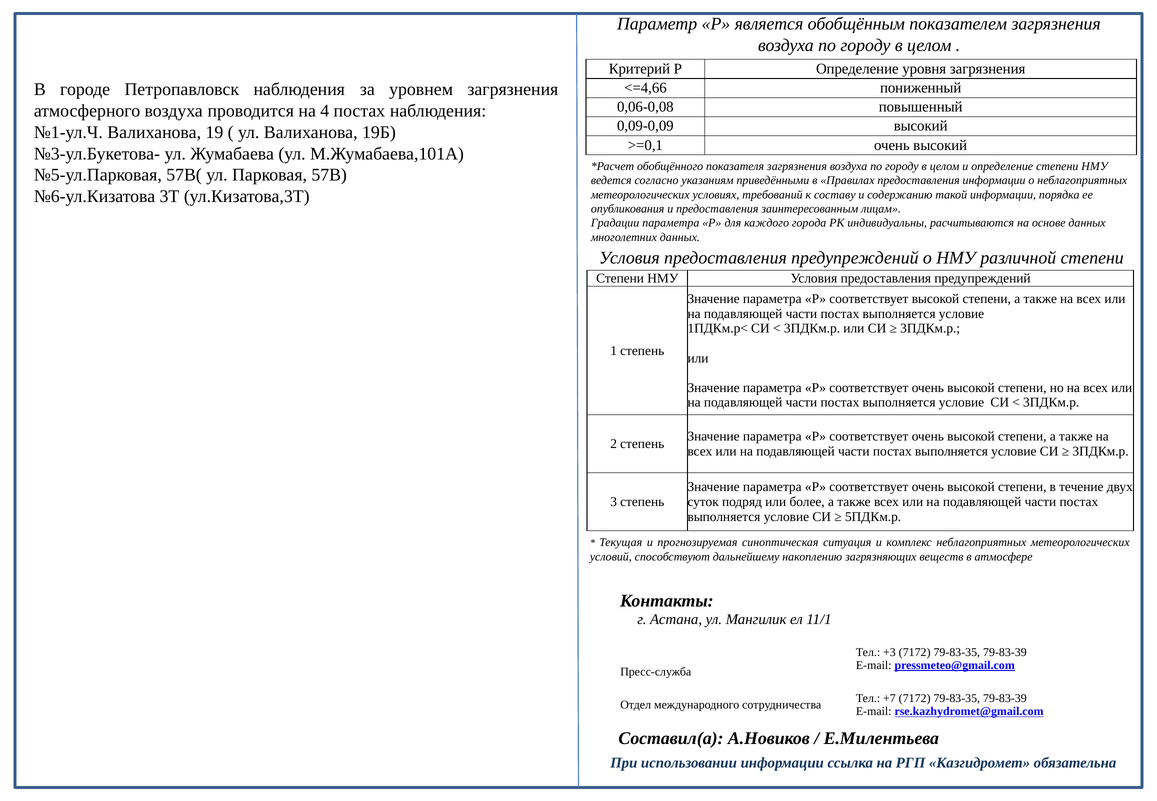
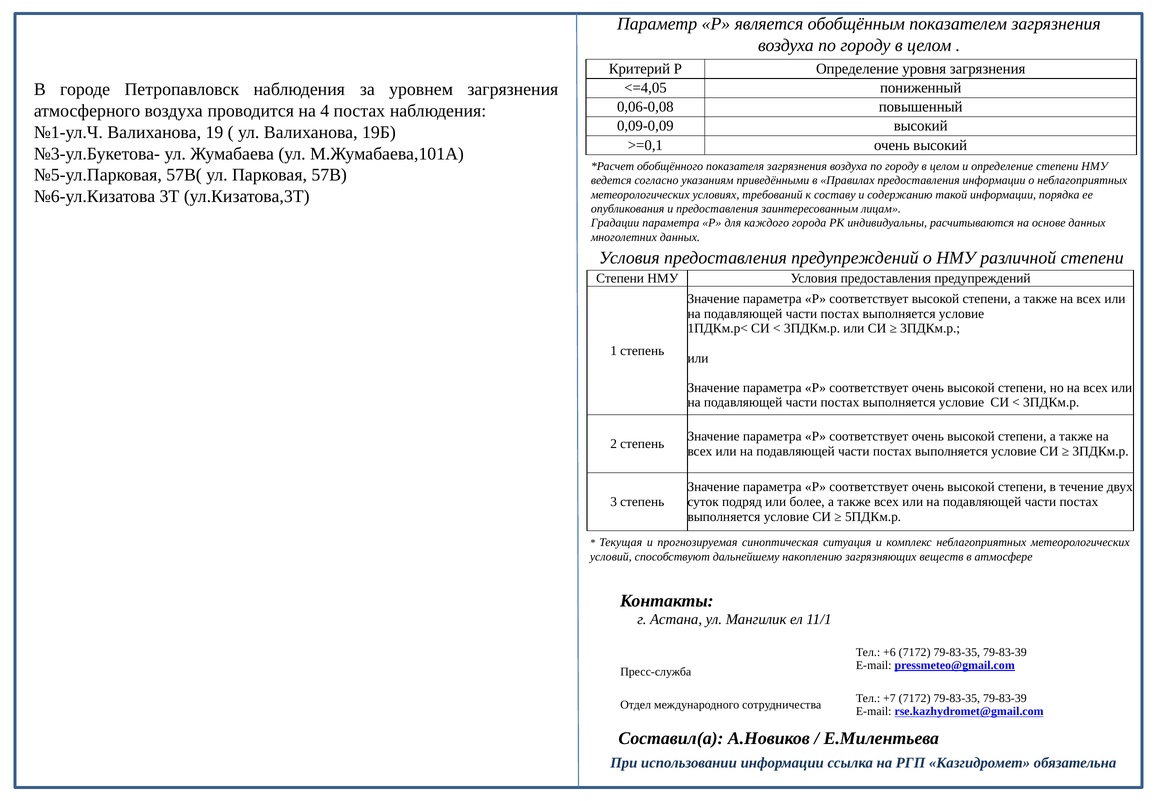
<=4,66: <=4,66 -> <=4,05
+3: +3 -> +6
